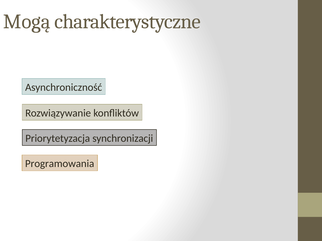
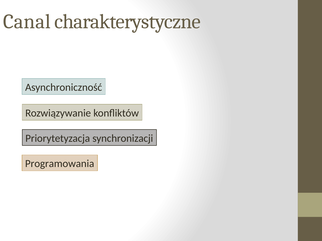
Mogą: Mogą -> Canal
